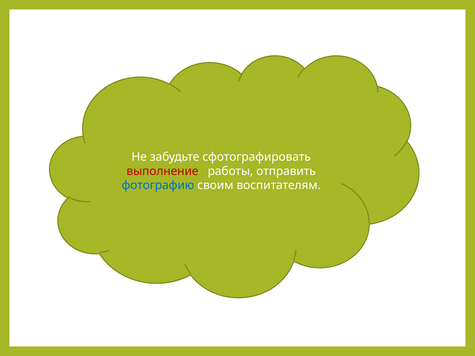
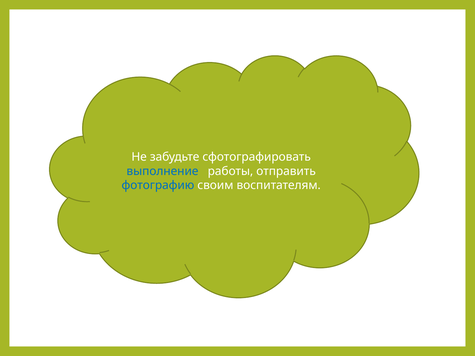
выполнение colour: red -> blue
